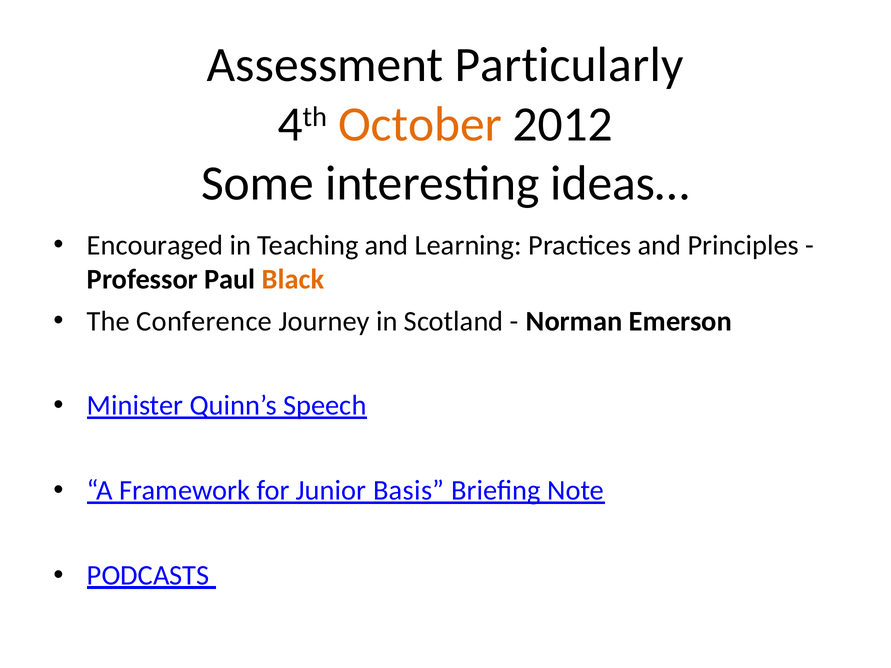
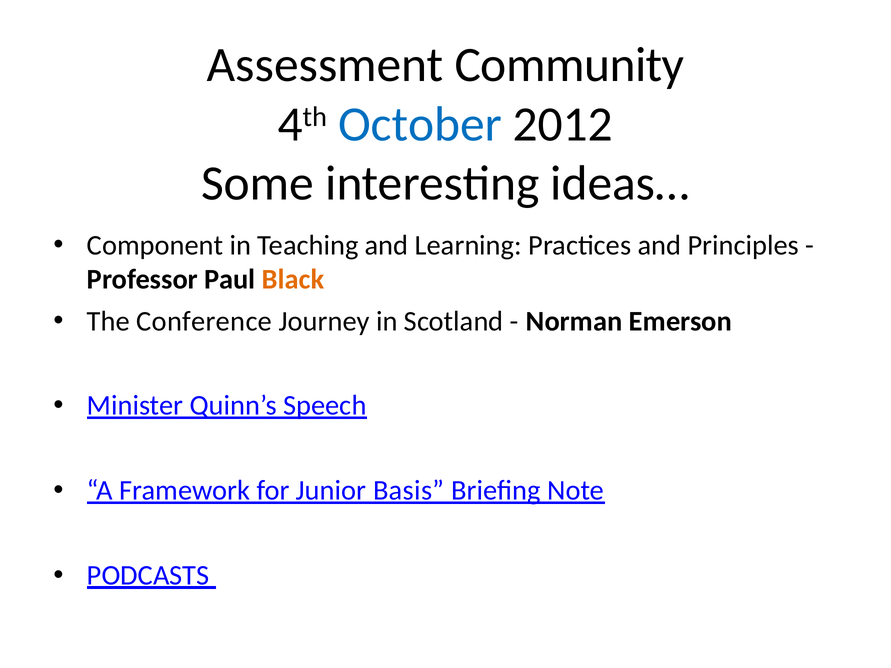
Particularly: Particularly -> Community
October colour: orange -> blue
Encouraged: Encouraged -> Component
